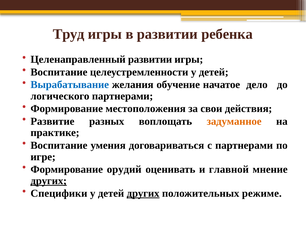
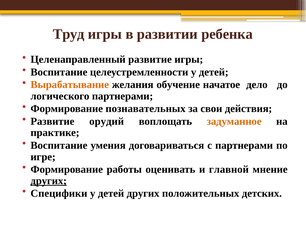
Целенаправленный развитии: развитии -> развитие
Вырабатывание colour: blue -> orange
местоположения: местоположения -> познавательных
разных: разных -> орудий
орудий: орудий -> работы
других at (143, 194) underline: present -> none
режиме: режиме -> детских
